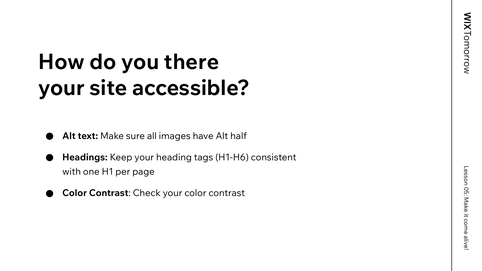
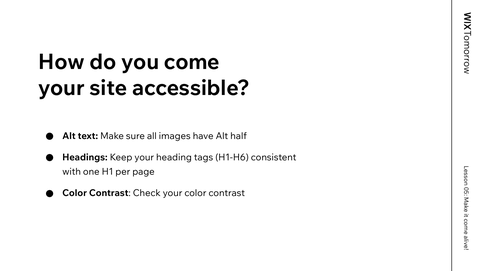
there: there -> come
